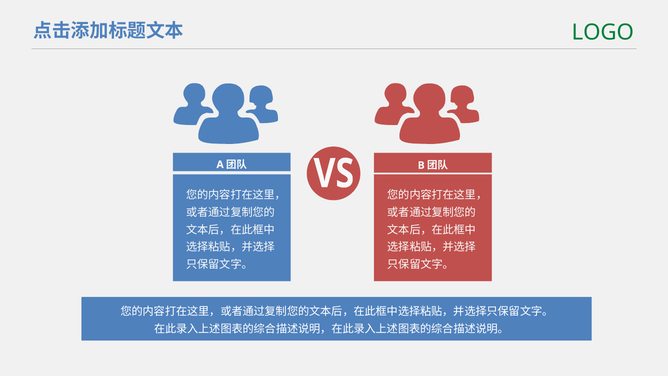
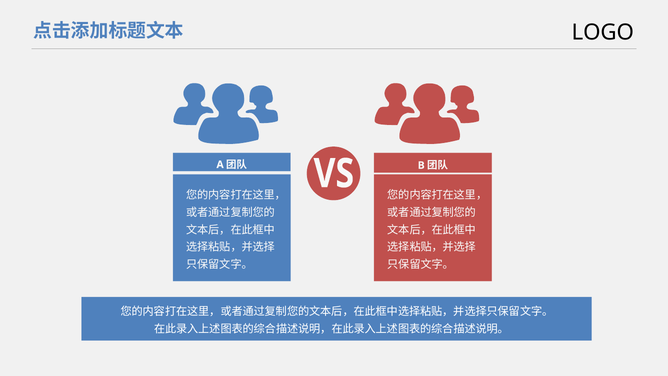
LOGO colour: green -> black
